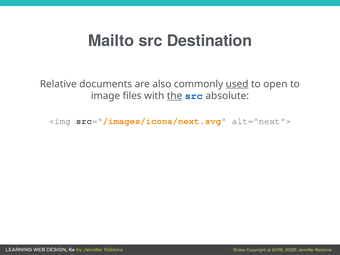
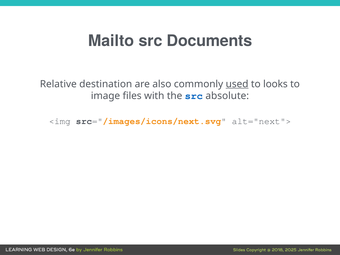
Destination: Destination -> Documents
documents: documents -> destination
open: open -> looks
the underline: present -> none
